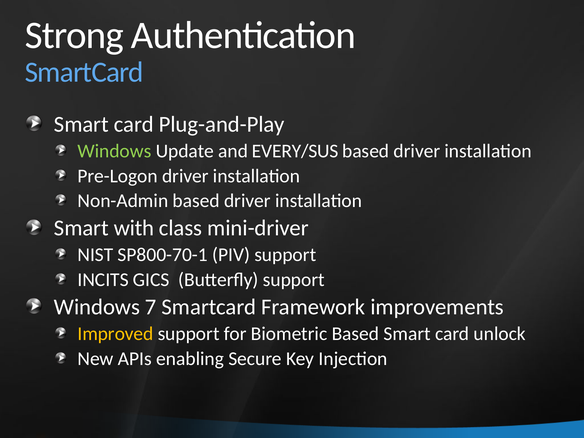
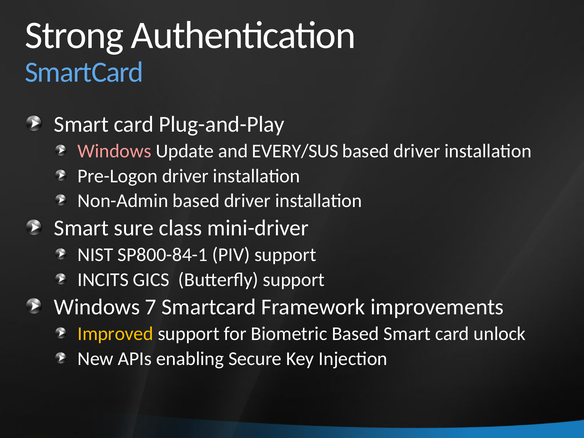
Windows at (114, 151) colour: light green -> pink
with: with -> sure
SP800-70-1: SP800-70-1 -> SP800-84-1
